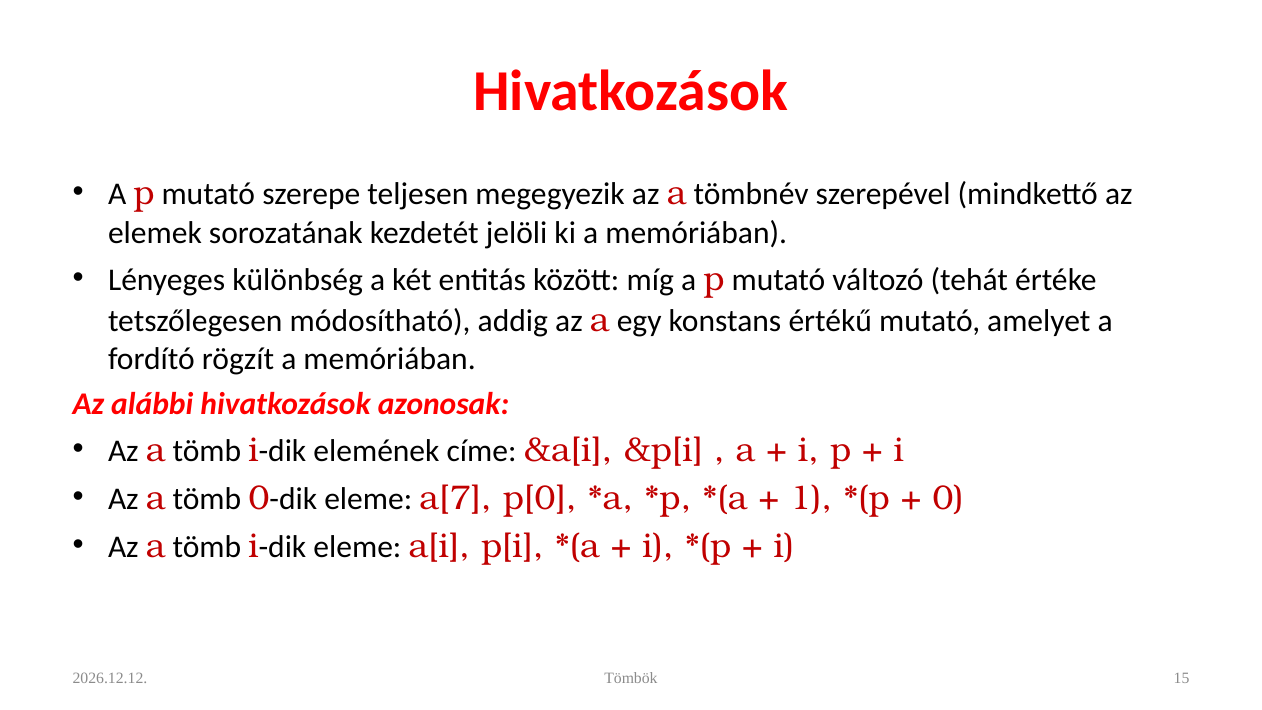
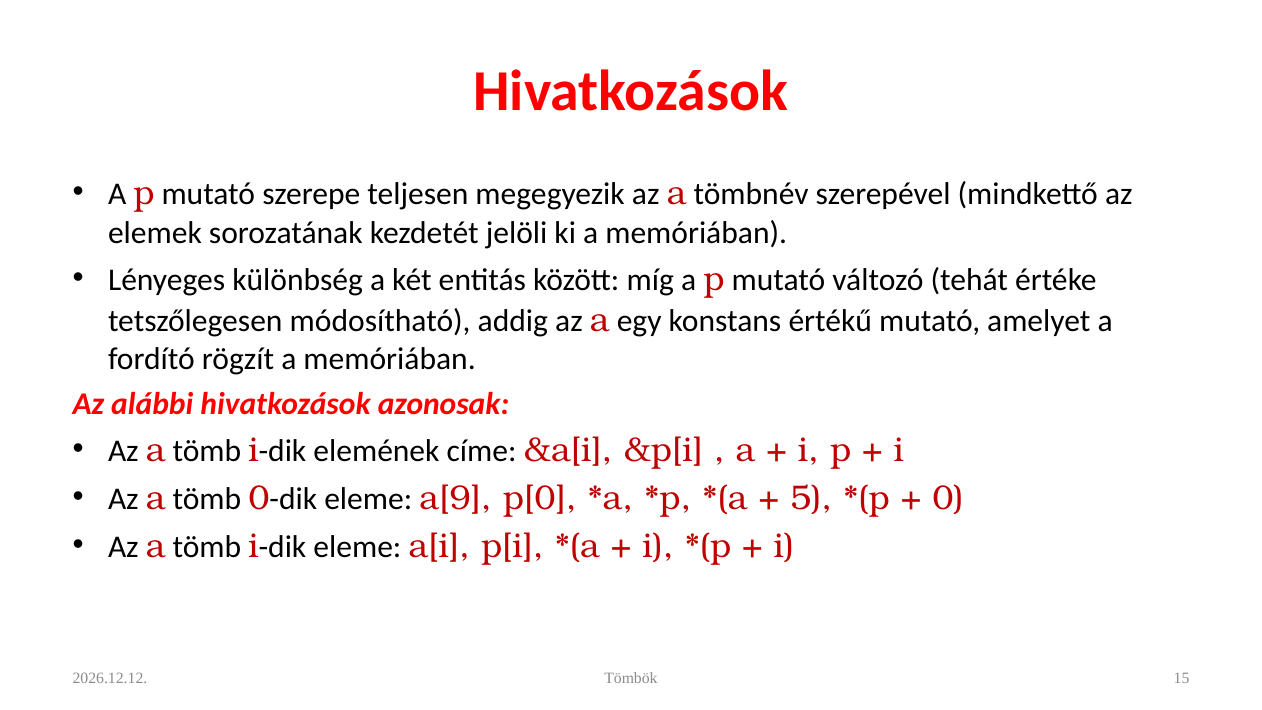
a[7: a[7 -> a[9
1: 1 -> 5
